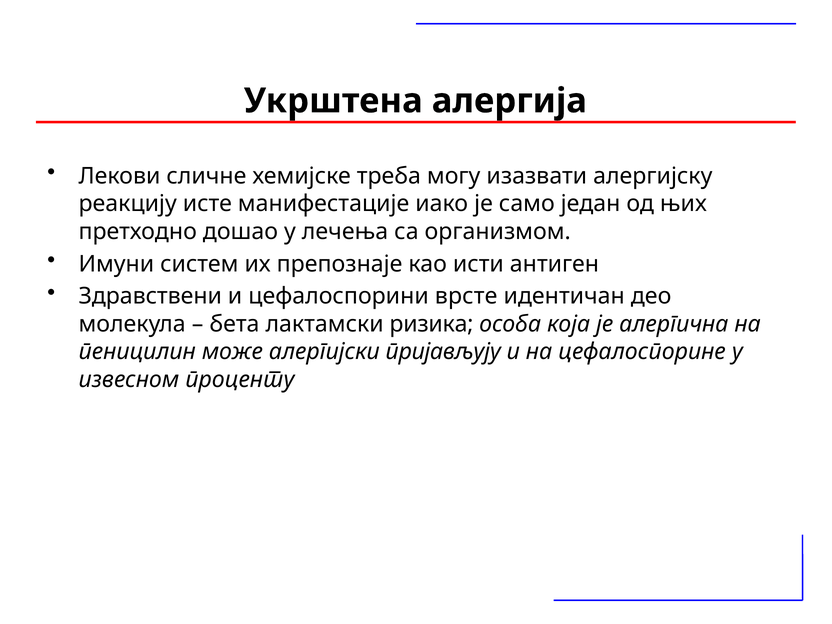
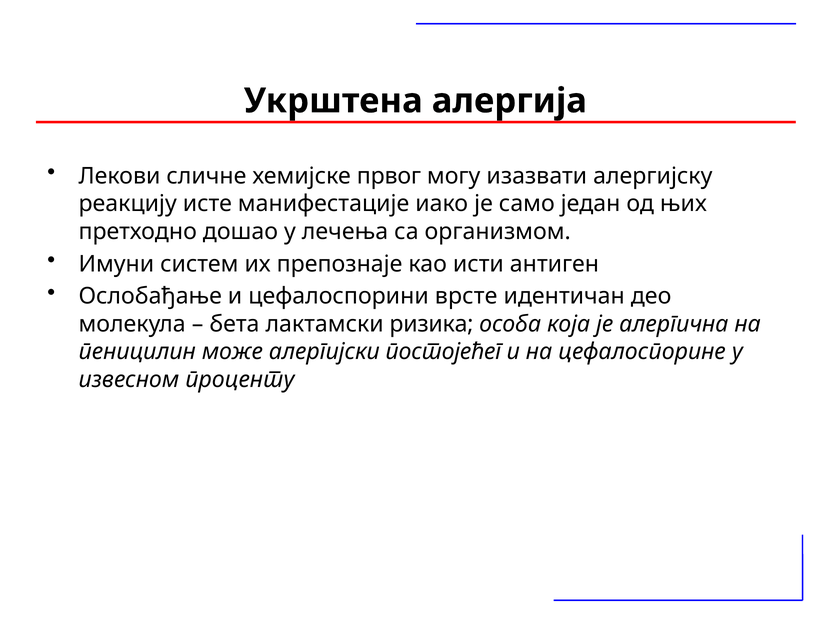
треба: треба -> првог
Здравствени: Здравствени -> Ослобађање
пријављују: пријављују -> постојећег
